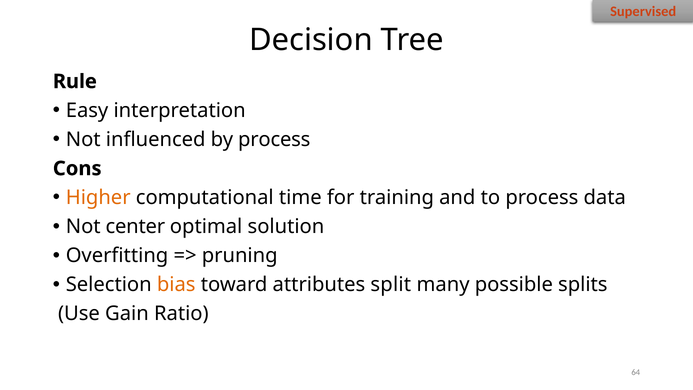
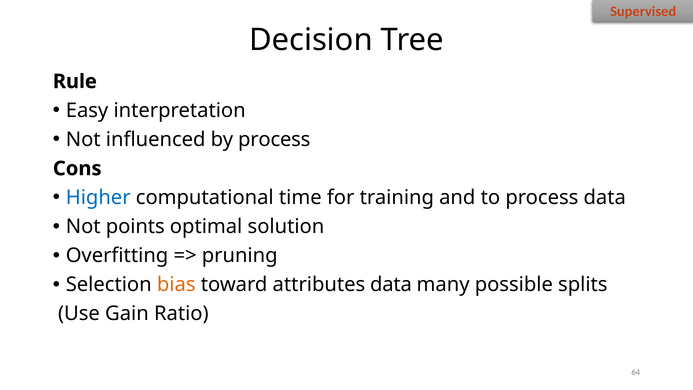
Higher colour: orange -> blue
center: center -> points
attributes split: split -> data
